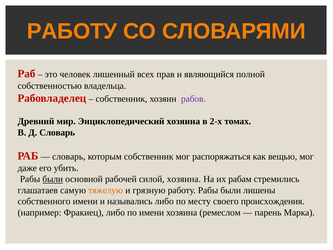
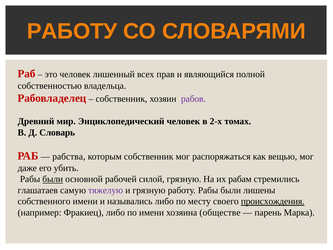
Энциклопедический хозяина: хозяина -> человек
словарь at (69, 156): словарь -> рабства
силой хозяина: хозяина -> грязную
тяжелую colour: orange -> purple
происхождения underline: none -> present
ремеслом: ремеслом -> обществе
